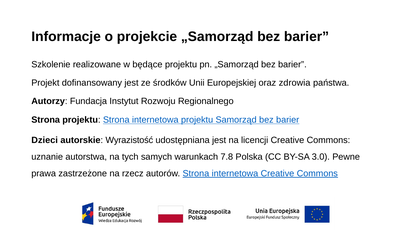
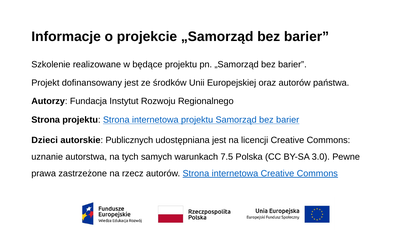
oraz zdrowia: zdrowia -> autorów
Wyrazistość: Wyrazistość -> Publicznych
7.8: 7.8 -> 7.5
